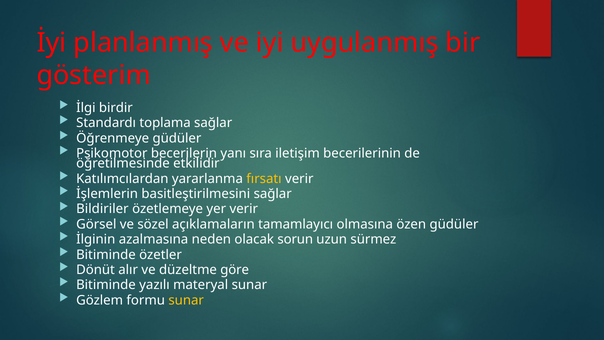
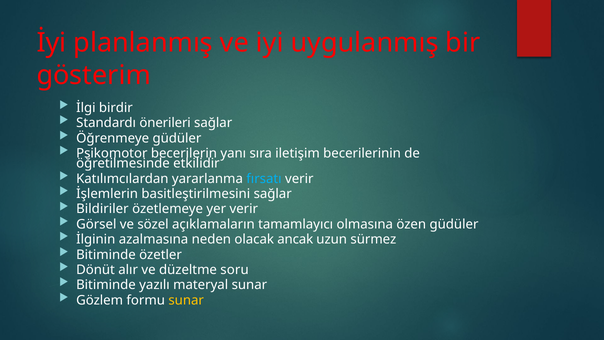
toplama: toplama -> önerileri
fırsatı colour: yellow -> light blue
sorun: sorun -> ancak
göre: göre -> soru
